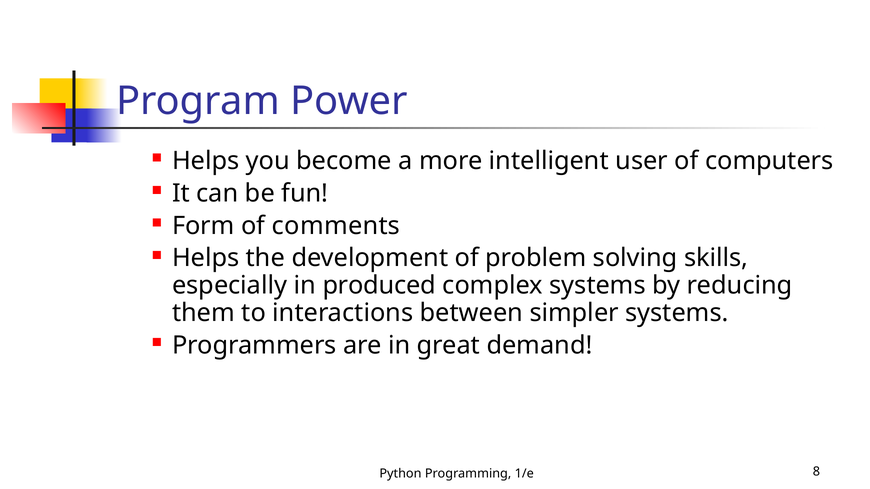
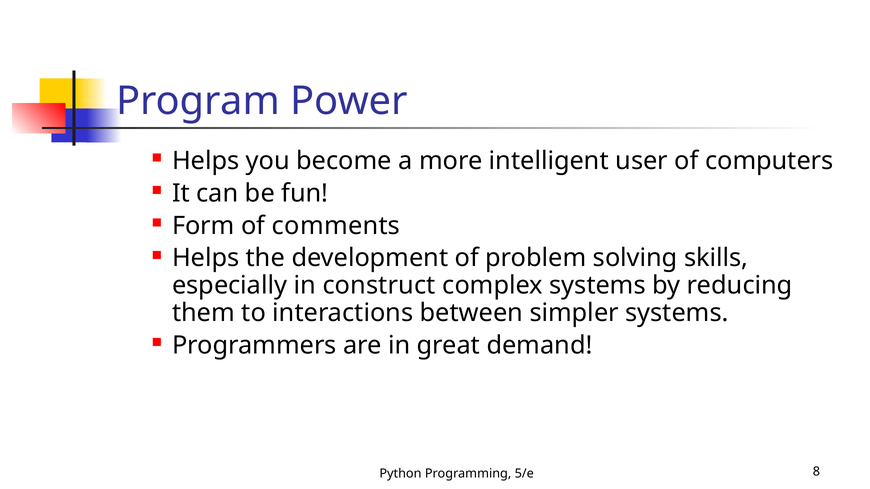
produced: produced -> construct
1/e: 1/e -> 5/e
